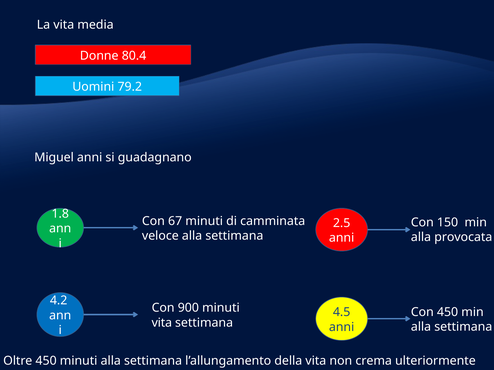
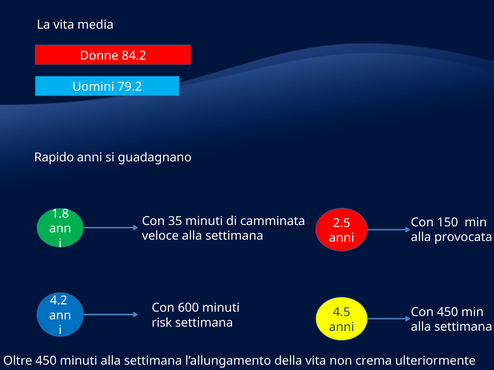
80.4: 80.4 -> 84.2
Miguel: Miguel -> Rapido
67: 67 -> 35
900: 900 -> 600
vita at (162, 323): vita -> risk
